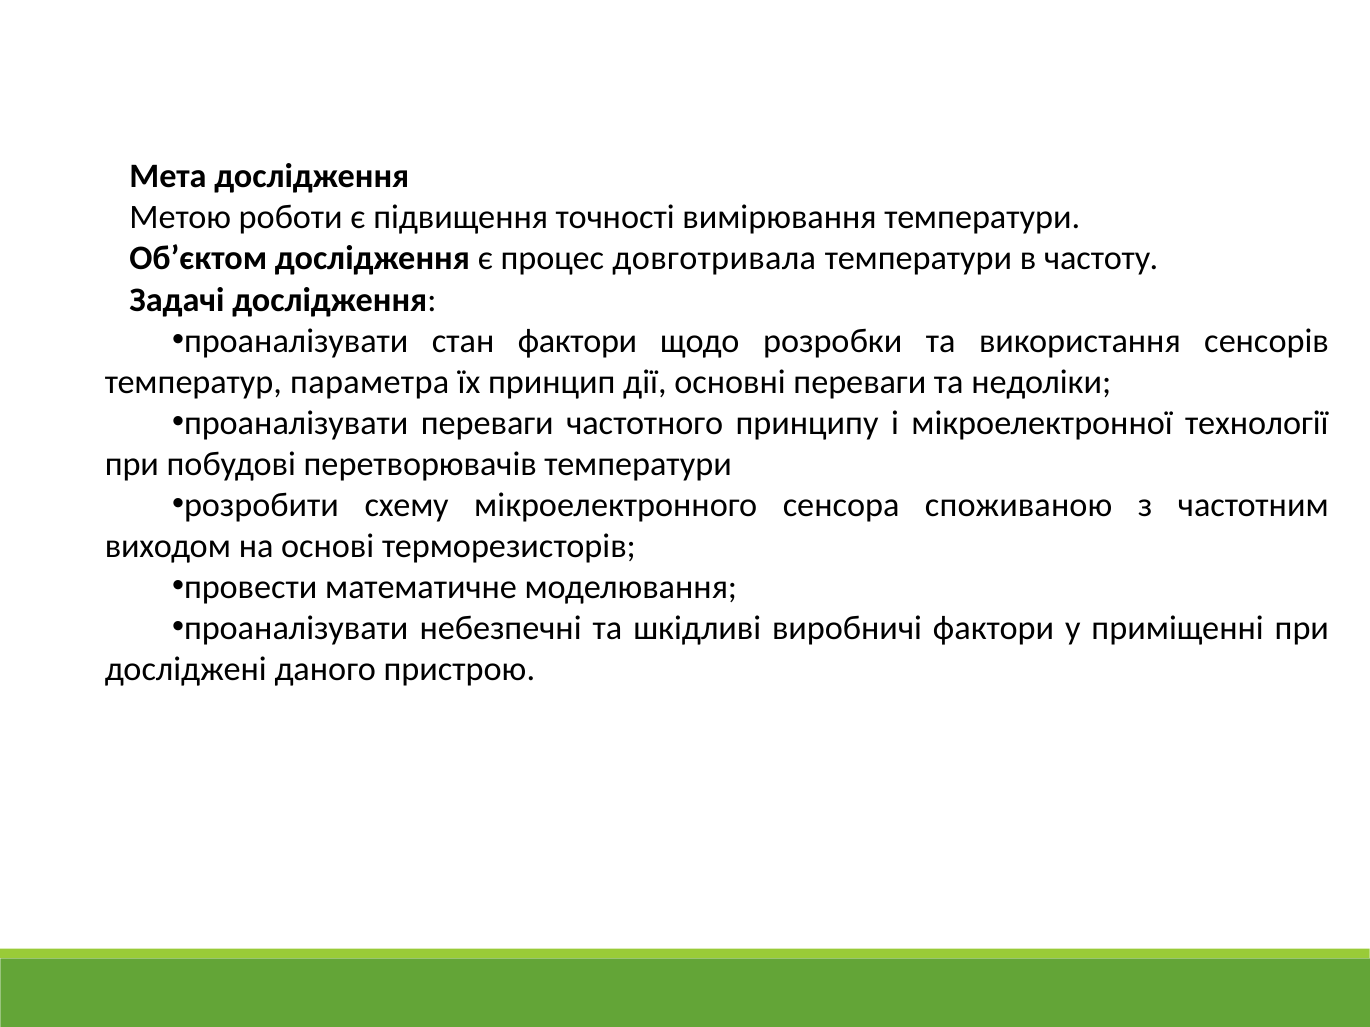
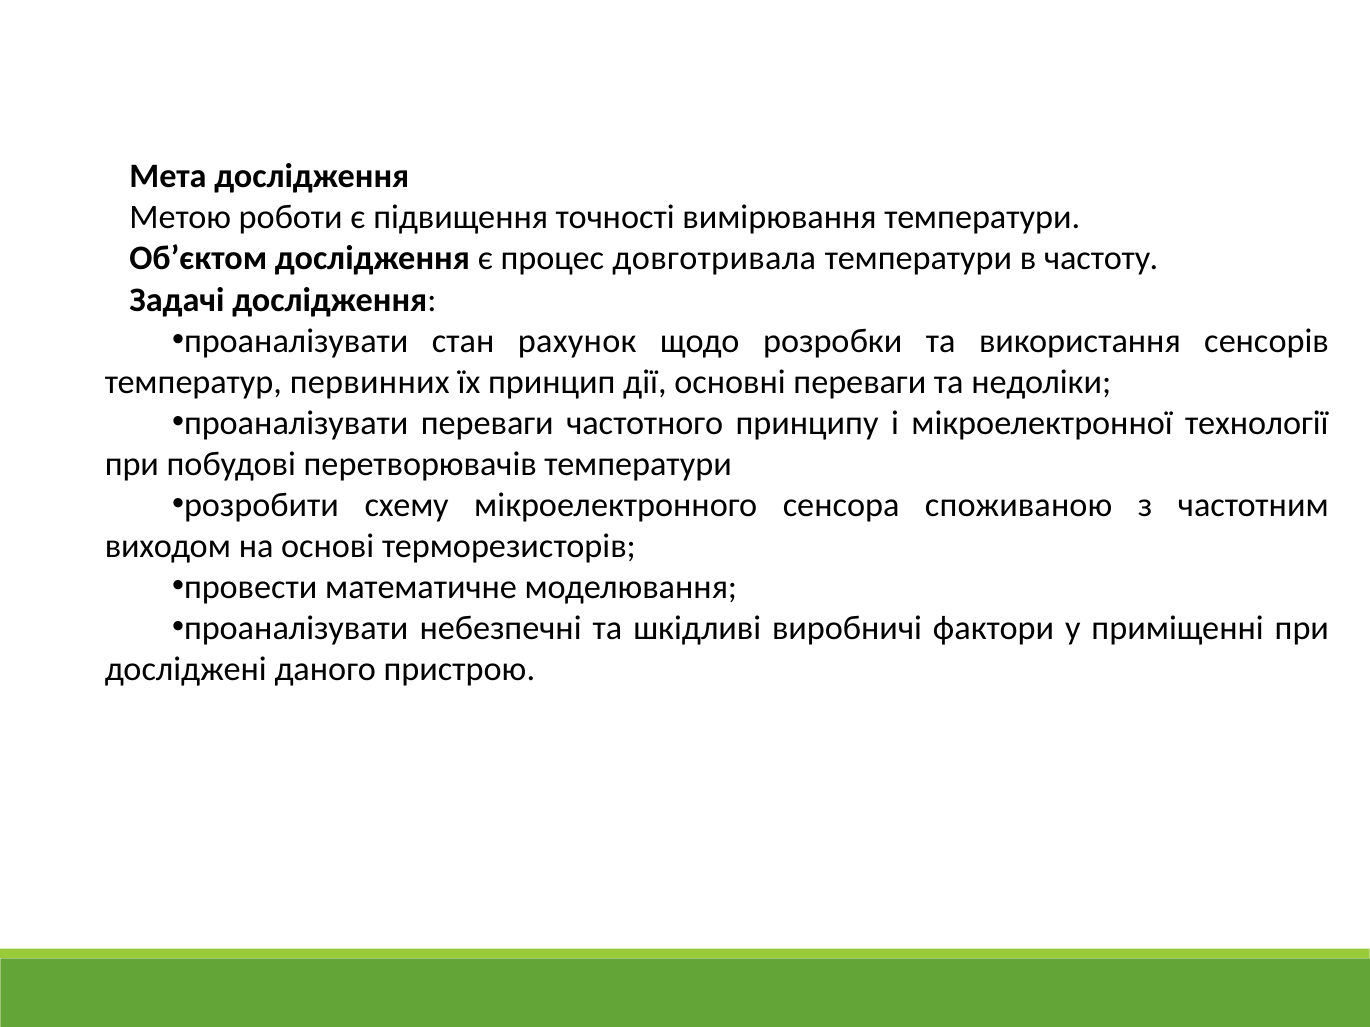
стан фактори: фактори -> рахунок
параметра: параметра -> первинних
